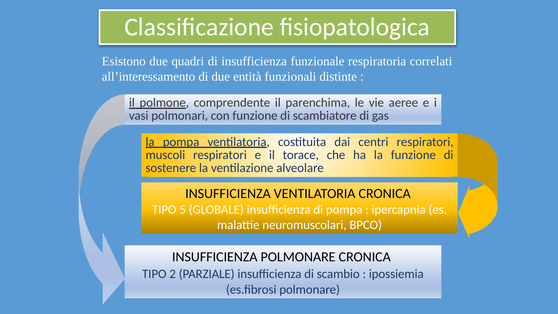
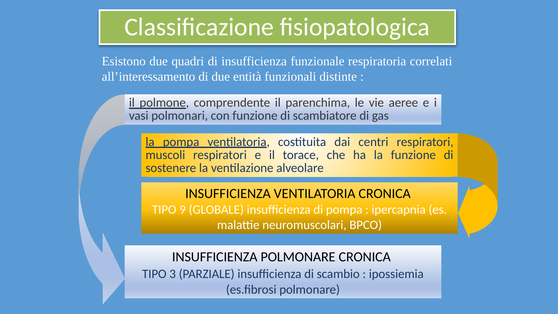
5: 5 -> 9
2: 2 -> 3
